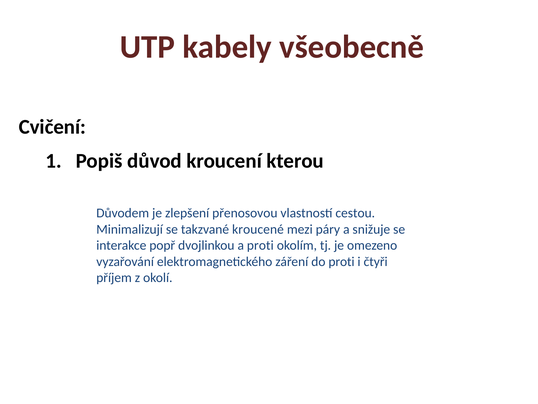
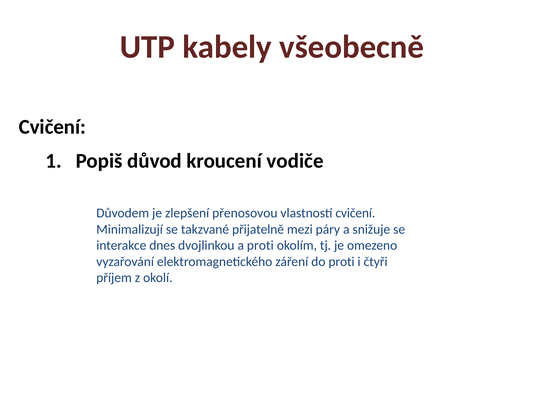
kterou: kterou -> vodiče
vlastností cestou: cestou -> cvičení
kroucené: kroucené -> přijatelně
popř: popř -> dnes
